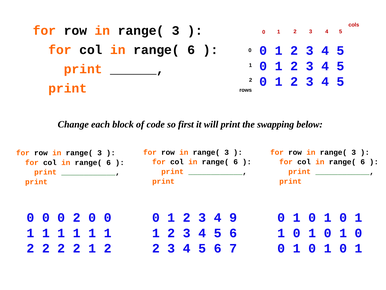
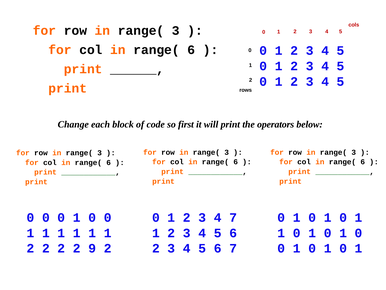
swapping: swapping -> operators
0 0 0 2: 2 -> 1
4 9: 9 -> 7
2 2 1: 1 -> 9
